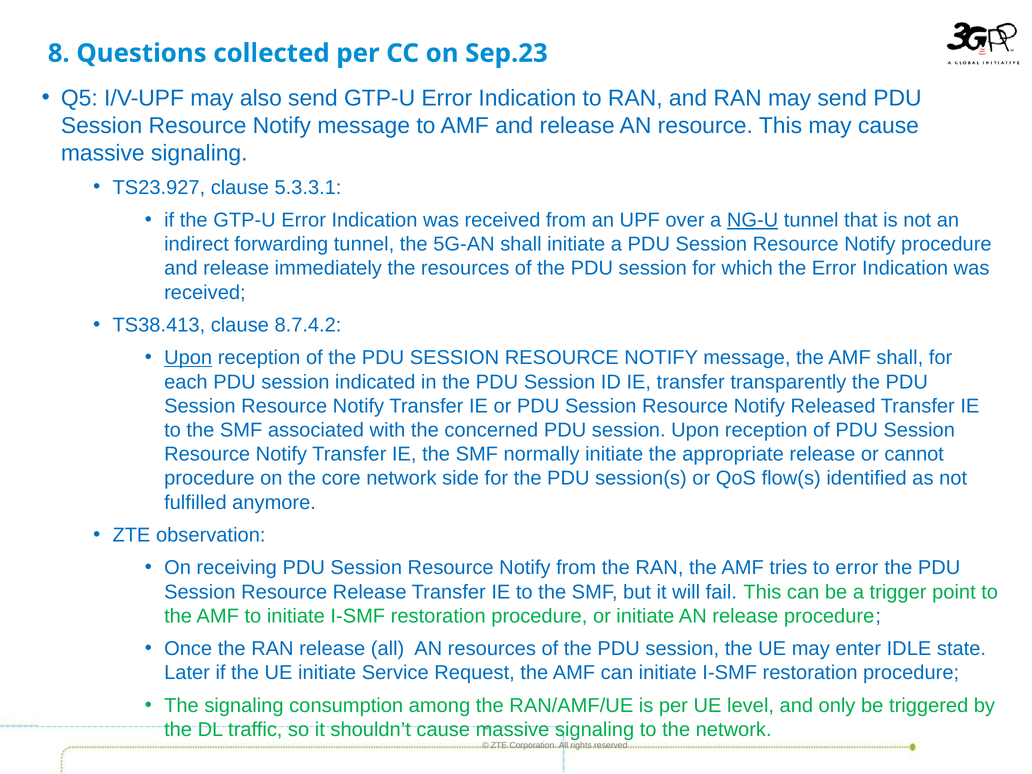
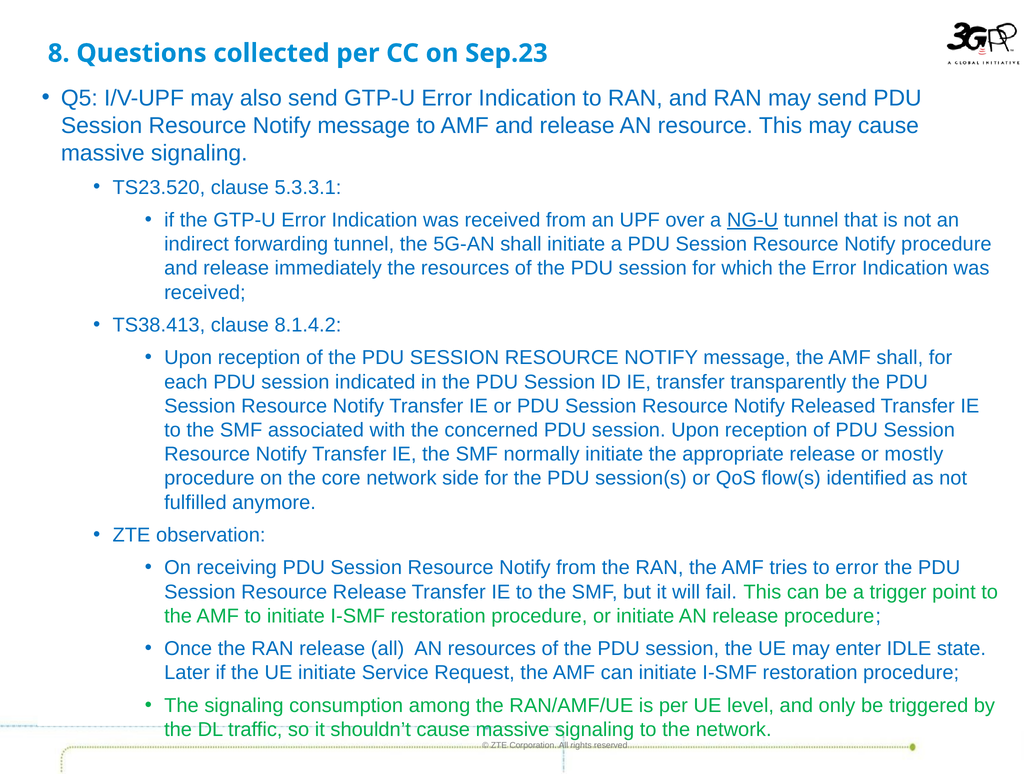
TS23.927: TS23.927 -> TS23.520
8.7.4.2: 8.7.4.2 -> 8.1.4.2
Upon at (188, 358) underline: present -> none
cannot: cannot -> mostly
